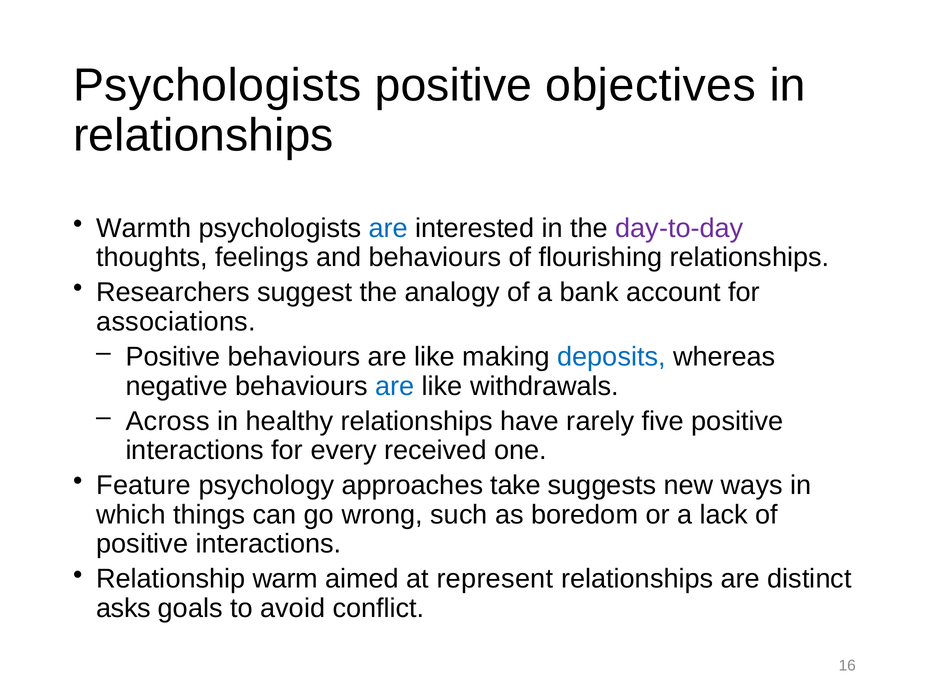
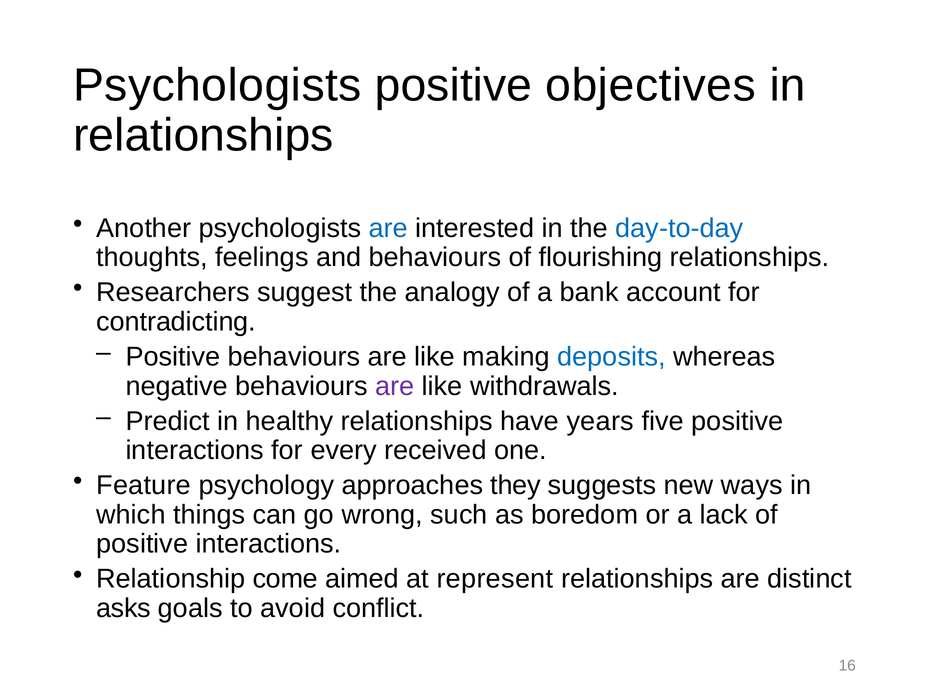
Warmth: Warmth -> Another
day-to-day colour: purple -> blue
associations: associations -> contradicting
are at (395, 386) colour: blue -> purple
Across: Across -> Predict
rarely: rarely -> years
take: take -> they
warm: warm -> come
